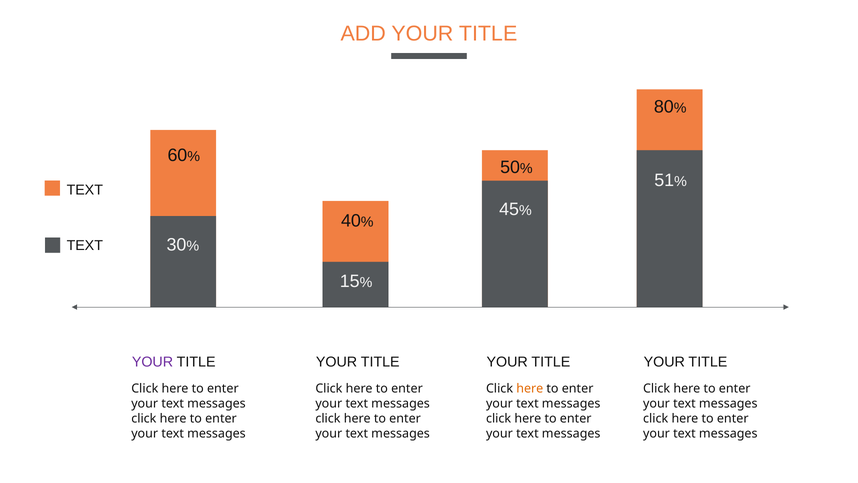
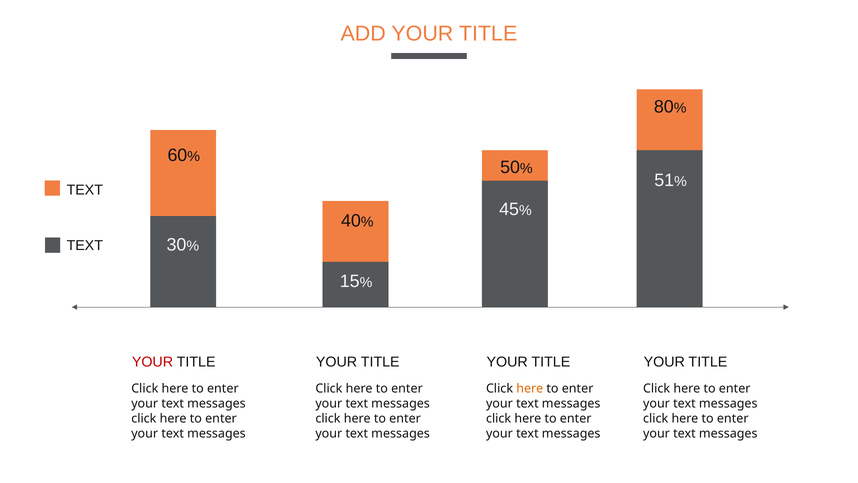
YOUR at (152, 362) colour: purple -> red
